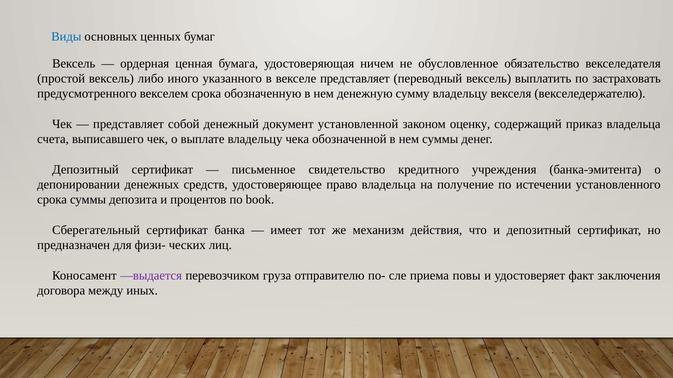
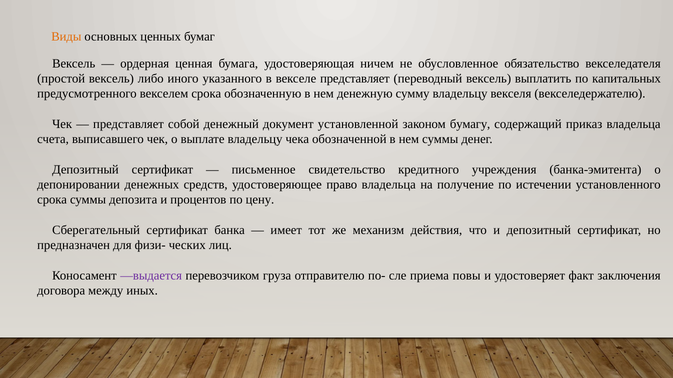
Виды colour: blue -> orange
застраховать: застраховать -> капитальных
оценку: оценку -> бумагу
book: book -> цену
